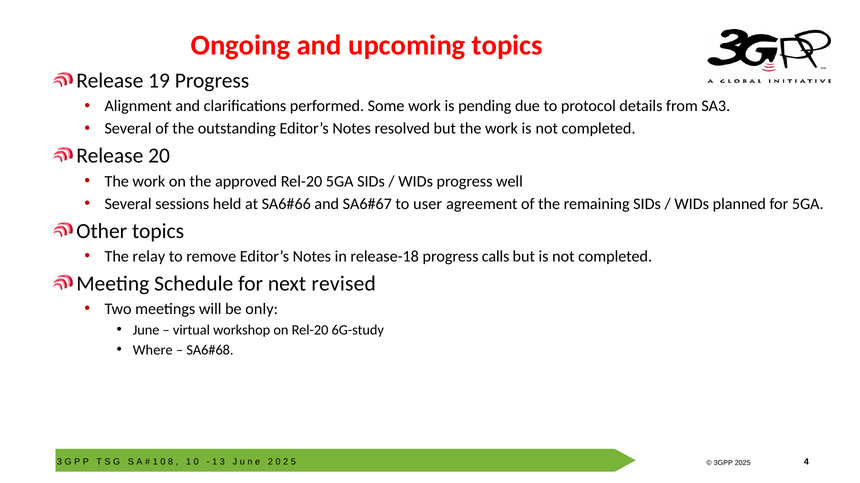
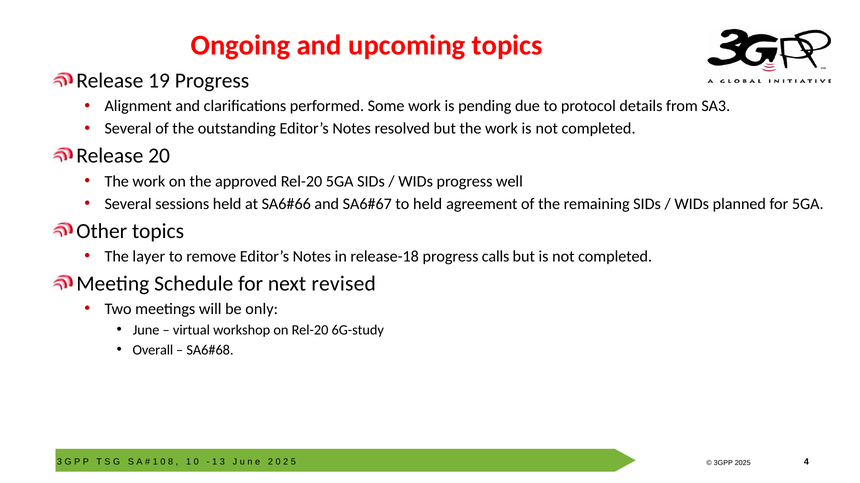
to user: user -> held
relay: relay -> layer
Where: Where -> Overall
